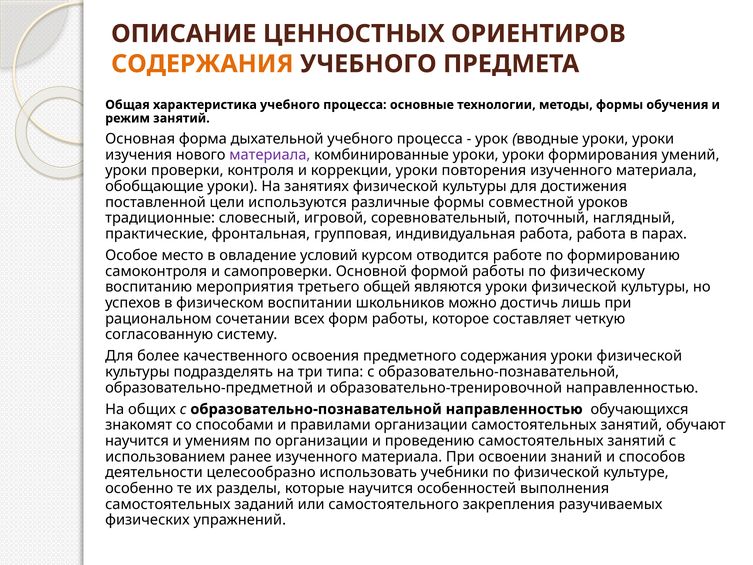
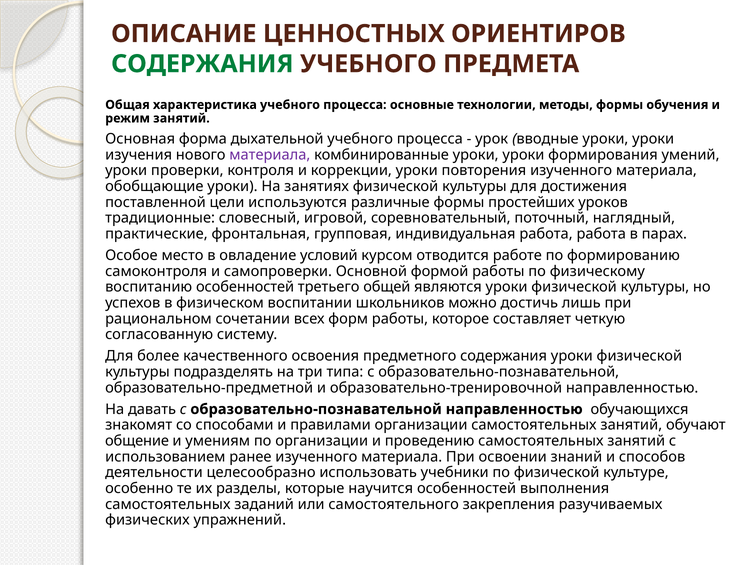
СОДЕРЖАНИЯ at (202, 64) colour: orange -> green
совместной: совместной -> простейших
воспитанию мероприятия: мероприятия -> особенностей
общих: общих -> давать
научится at (137, 441): научится -> общение
